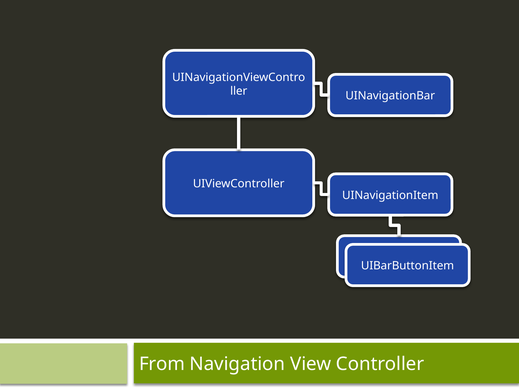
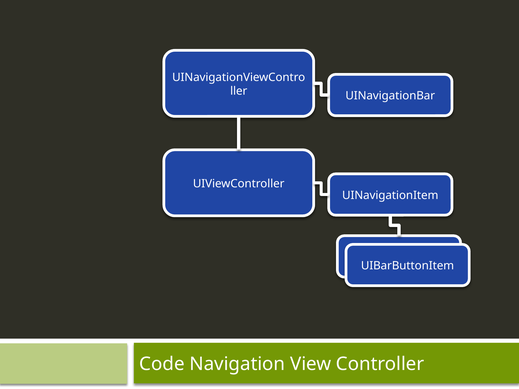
From: From -> Code
